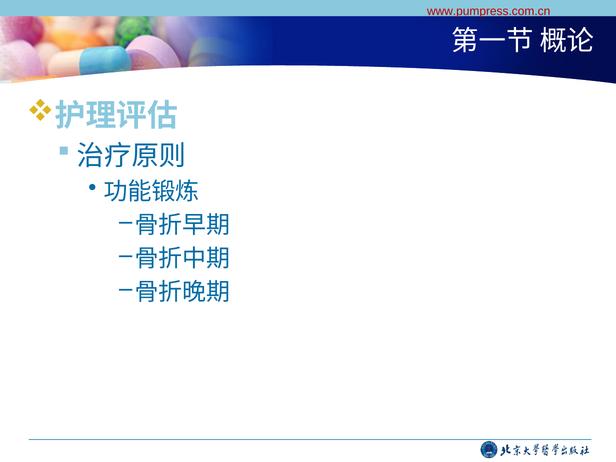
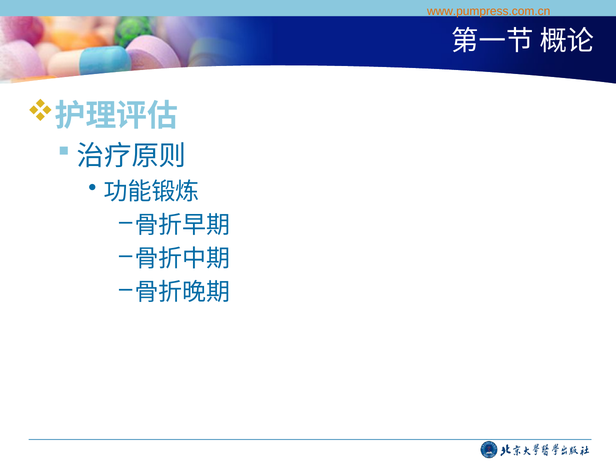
www.pumpress.com.cn colour: red -> orange
